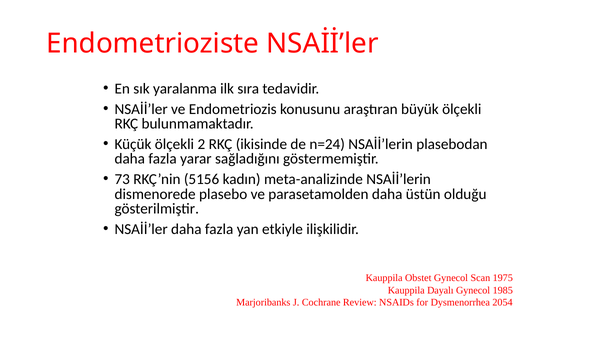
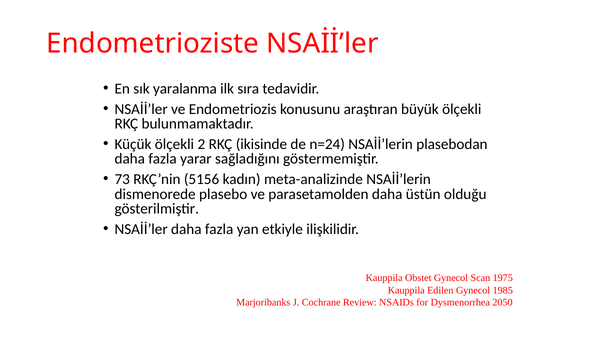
Dayalı: Dayalı -> Edilen
2054: 2054 -> 2050
